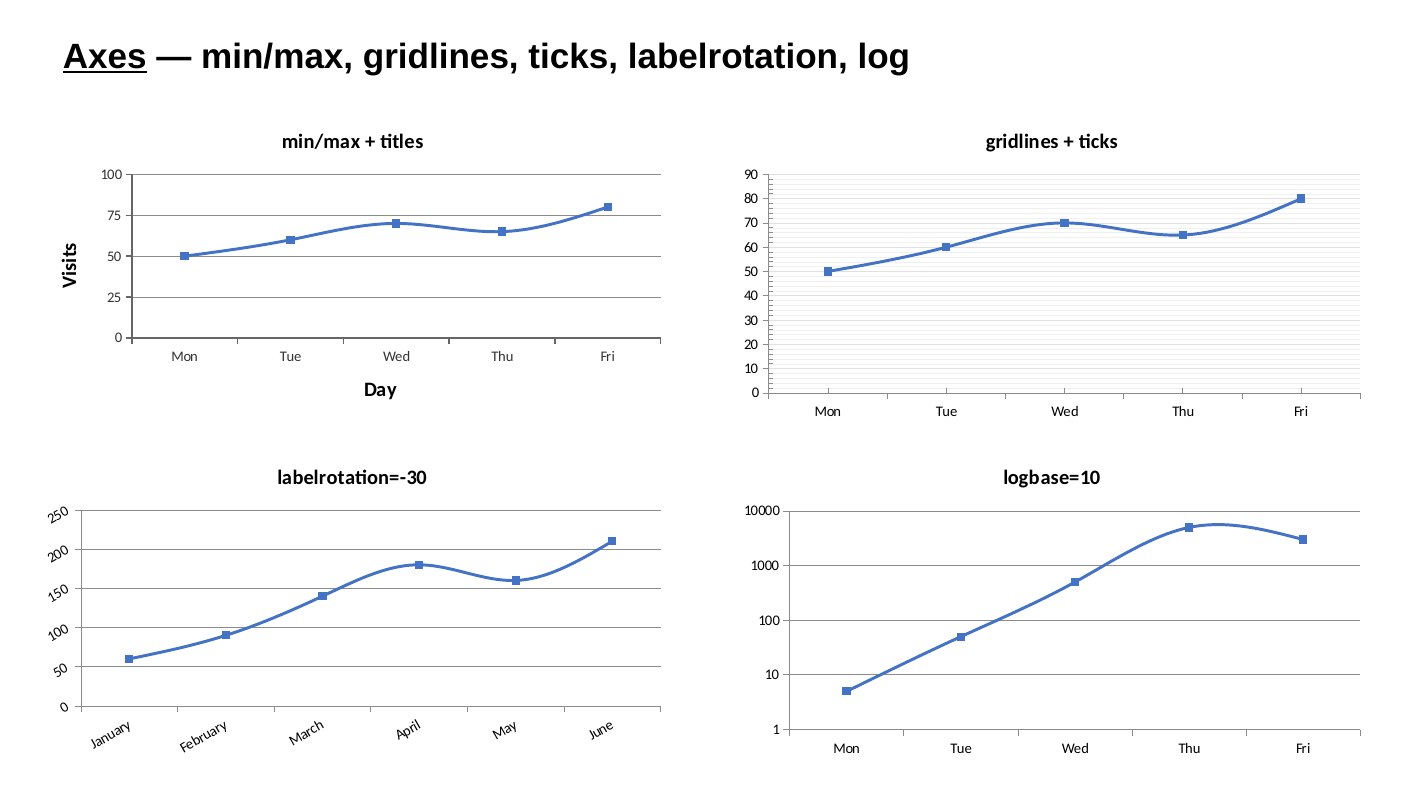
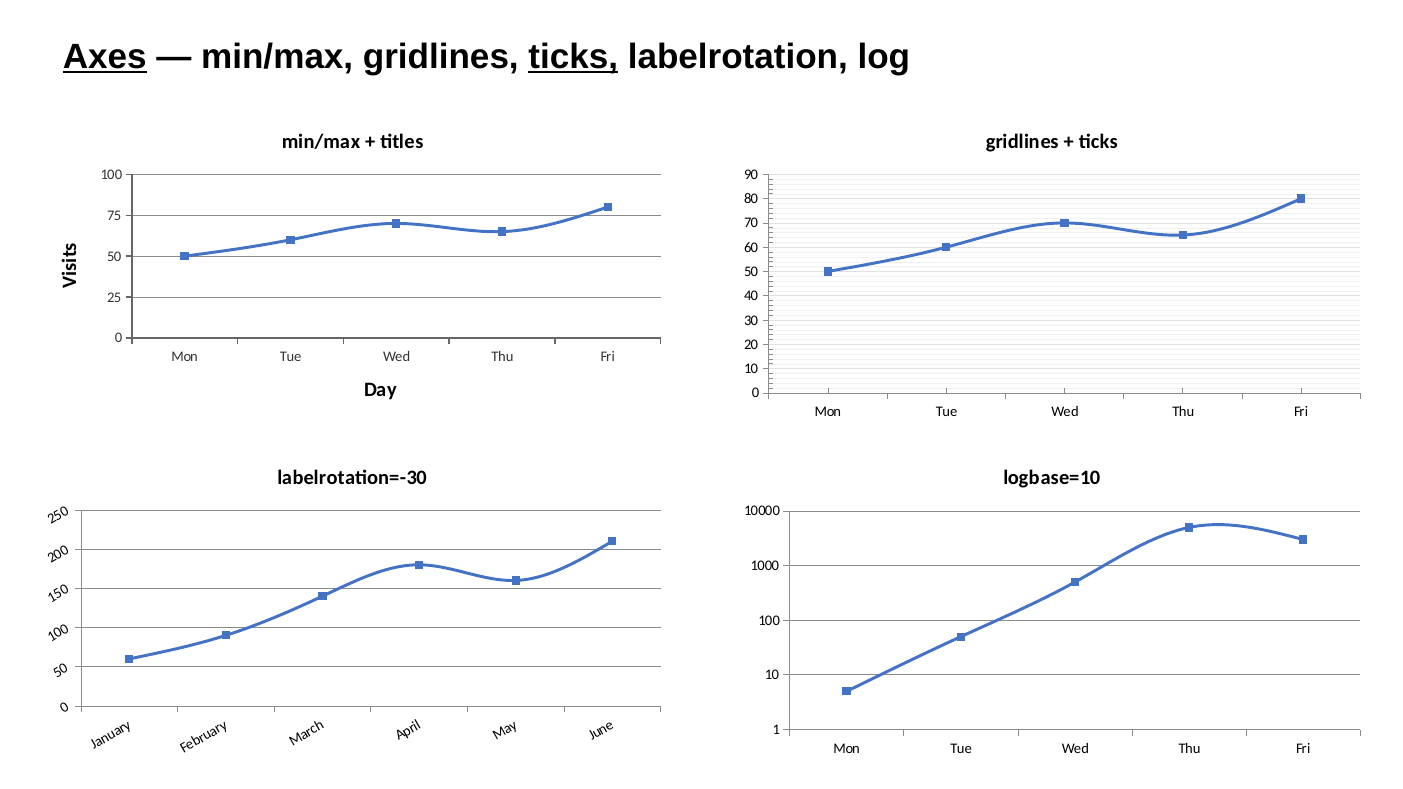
ticks at (573, 57) underline: none -> present
